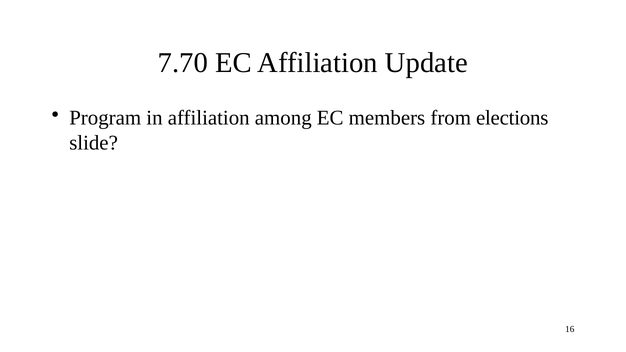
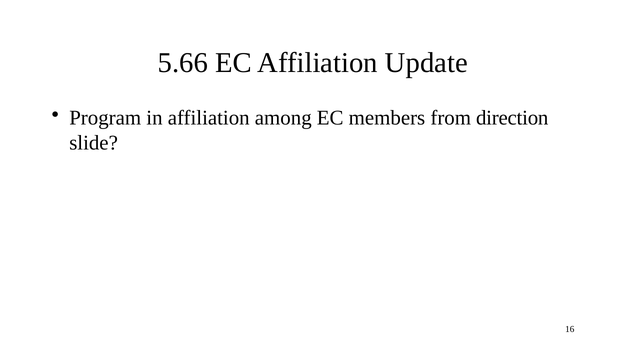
7.70: 7.70 -> 5.66
elections: elections -> direction
